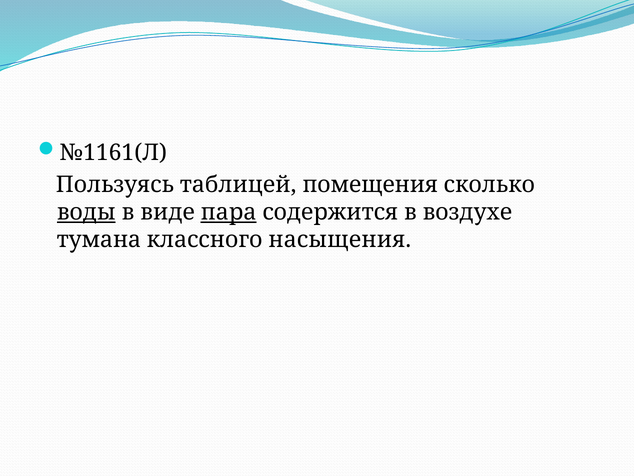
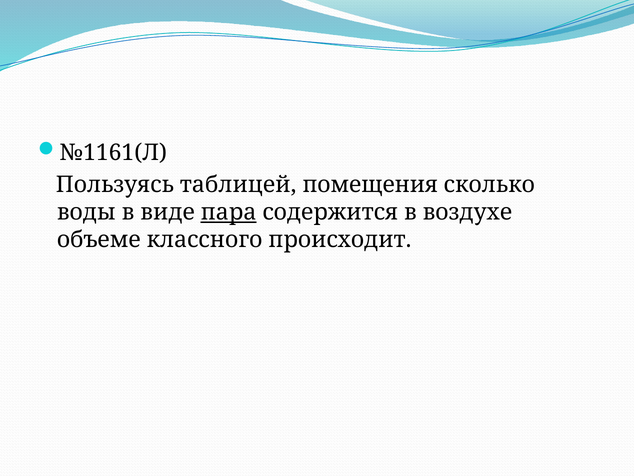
воды underline: present -> none
тумана: тумана -> объеме
насыщения: насыщения -> происходит
